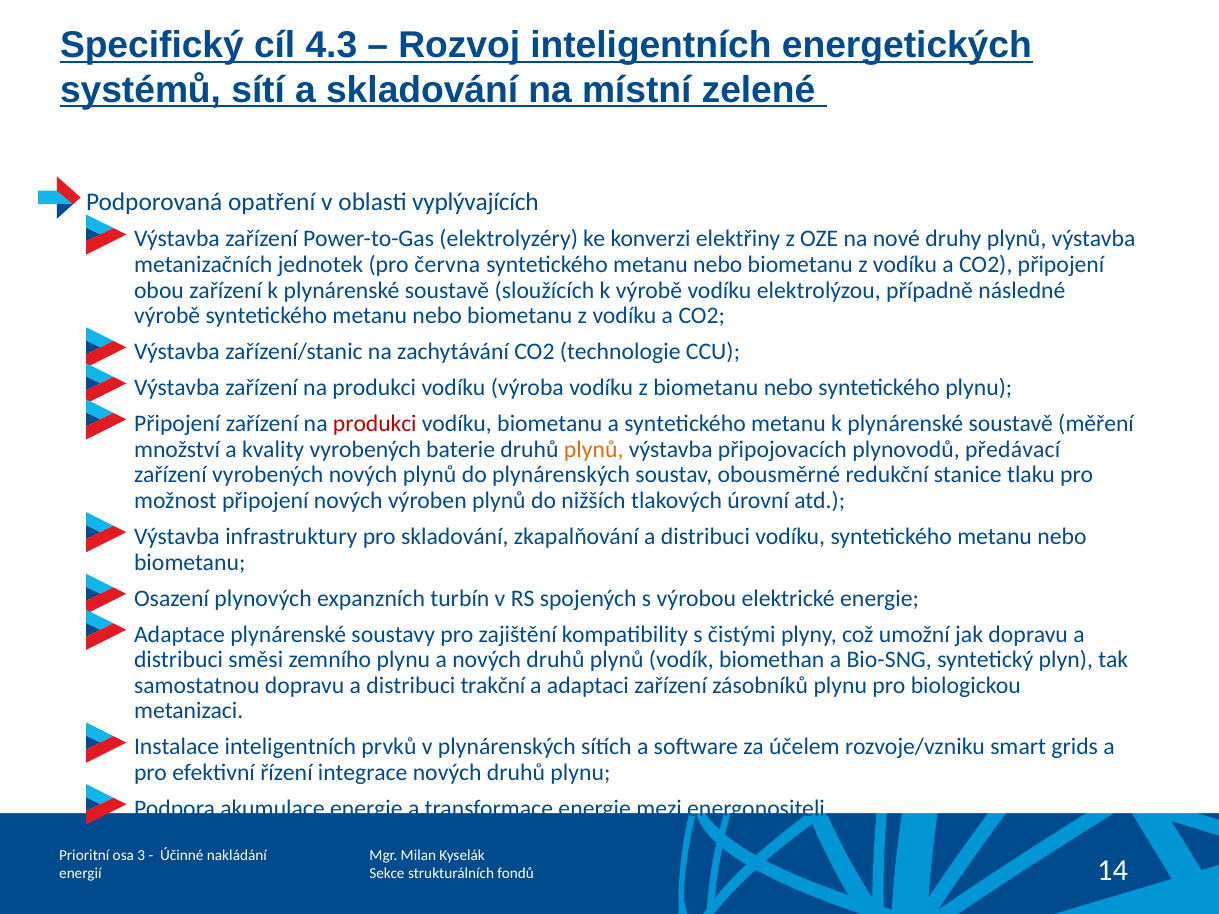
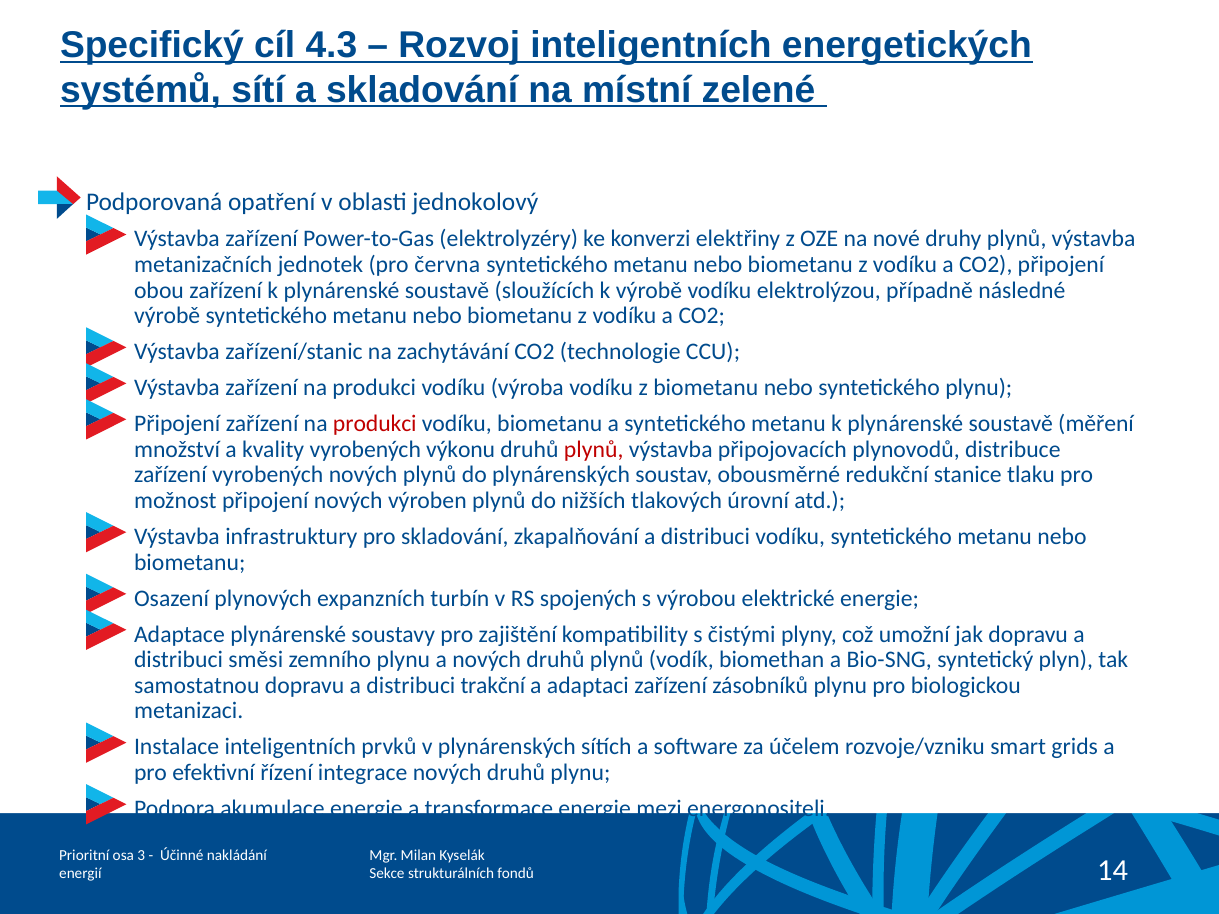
vyplývajících: vyplývajících -> jednokolový
baterie: baterie -> výkonu
plynů at (594, 450) colour: orange -> red
předávací: předávací -> distribuce
